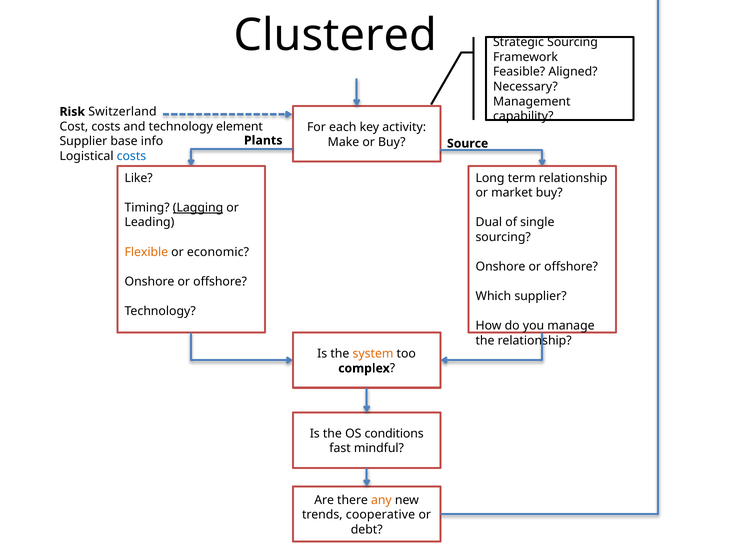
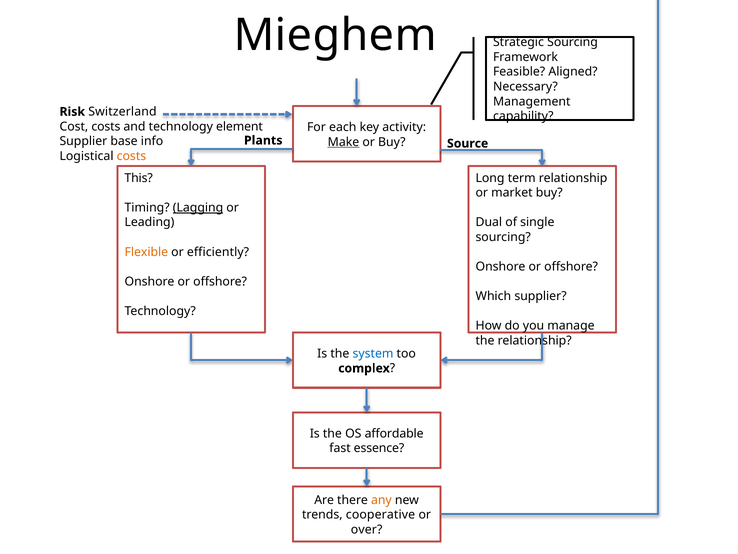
Clustered: Clustered -> Mieghem
Make underline: none -> present
costs at (131, 156) colour: blue -> orange
Like: Like -> This
economic: economic -> efficiently
system colour: orange -> blue
conditions: conditions -> affordable
mindful: mindful -> essence
debt: debt -> over
